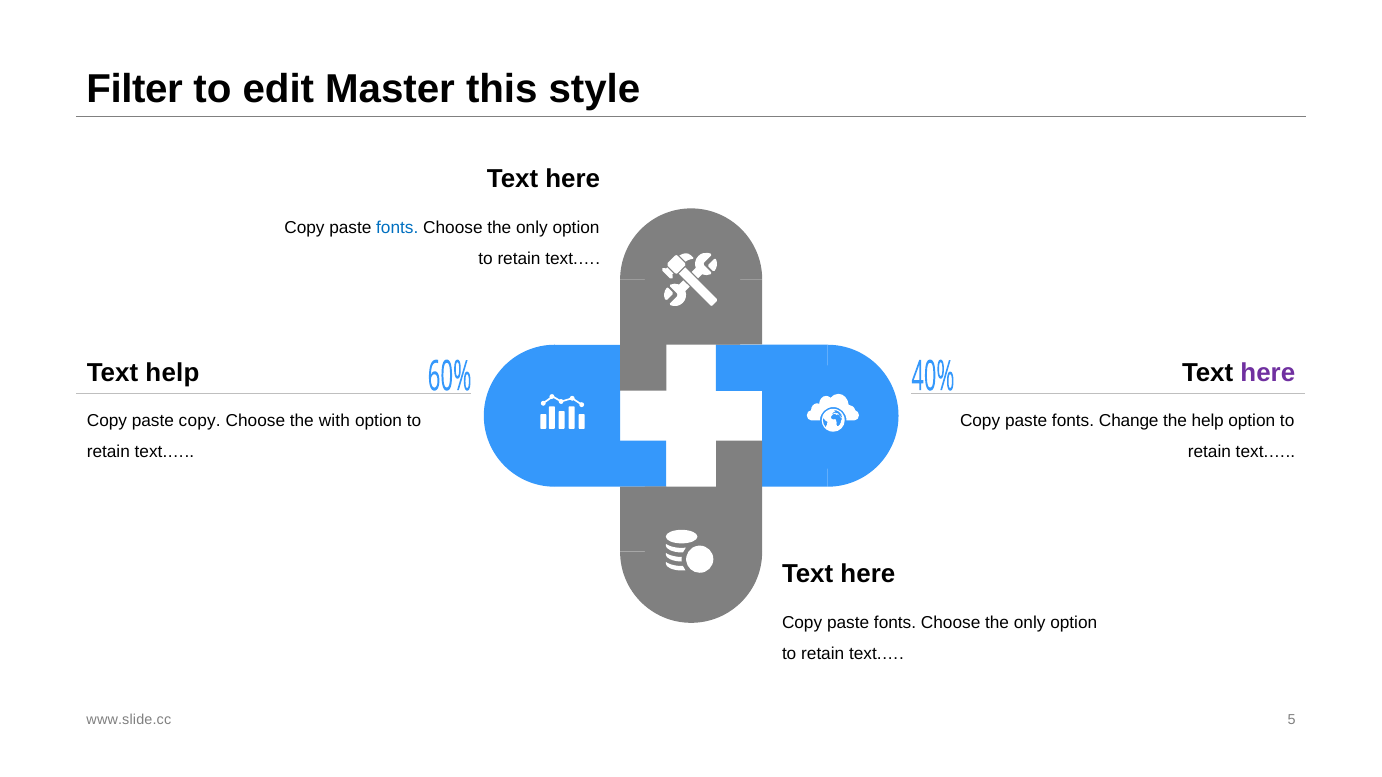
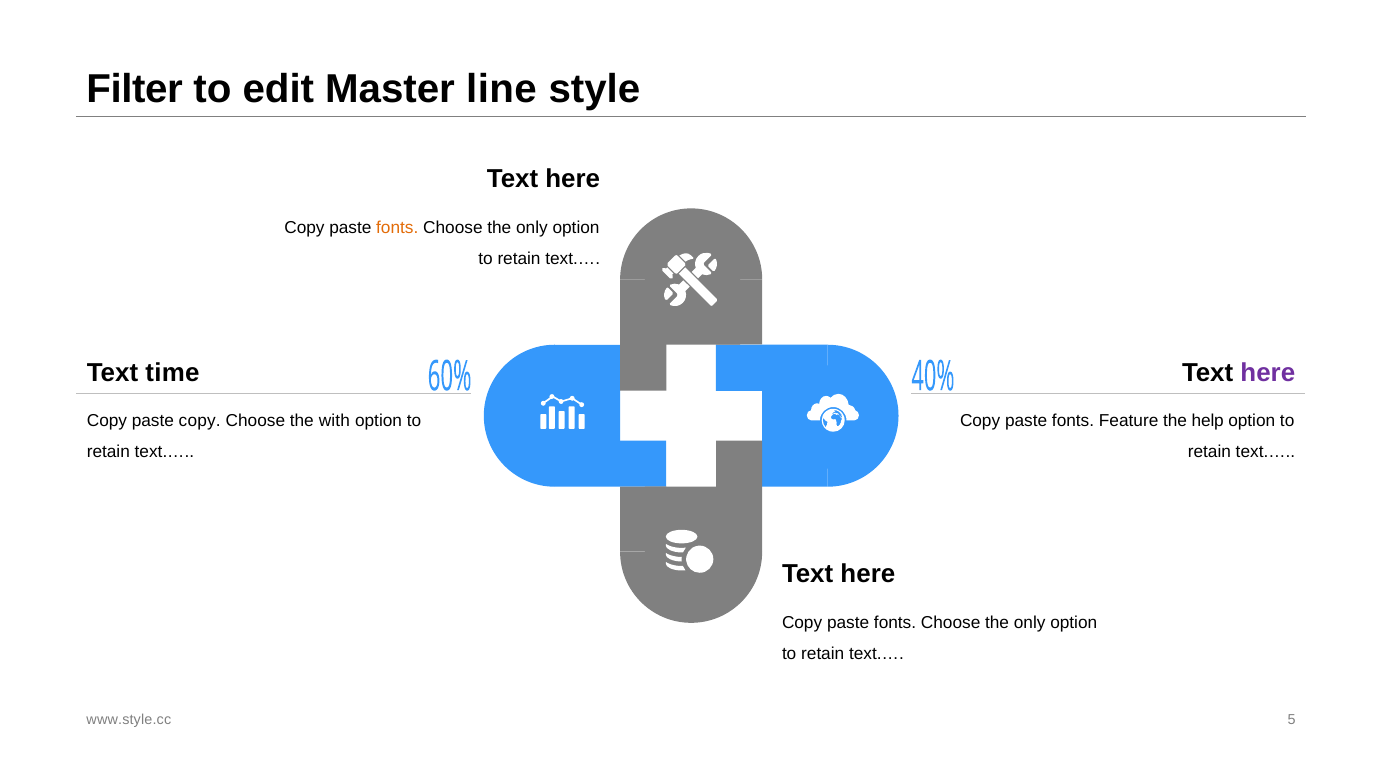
this: this -> line
fonts at (397, 228) colour: blue -> orange
Text help: help -> time
Change: Change -> Feature
www.slide.cc: www.slide.cc -> www.style.cc
